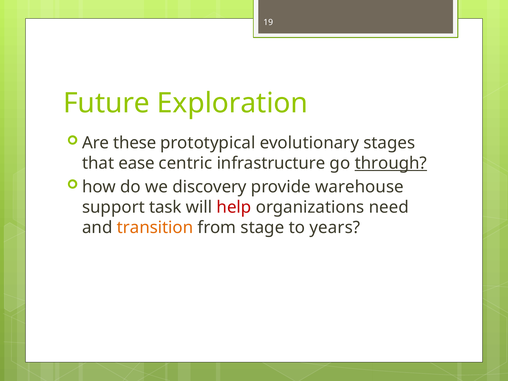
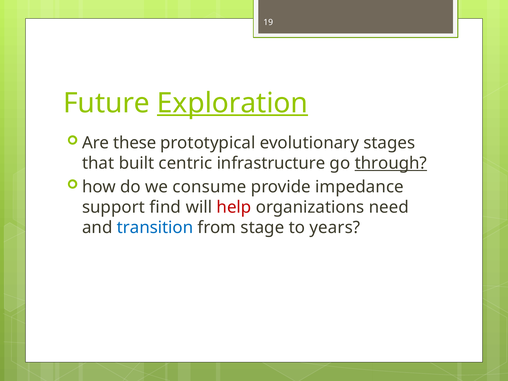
Exploration underline: none -> present
ease: ease -> built
discovery: discovery -> consume
warehouse: warehouse -> impedance
task: task -> find
transition colour: orange -> blue
